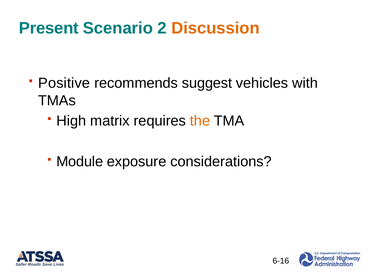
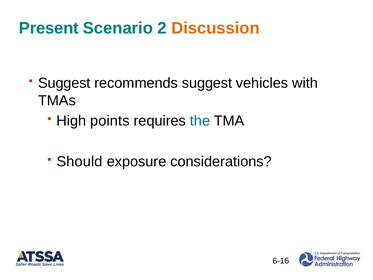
Positive at (64, 83): Positive -> Suggest
matrix: matrix -> points
the colour: orange -> blue
Module: Module -> Should
